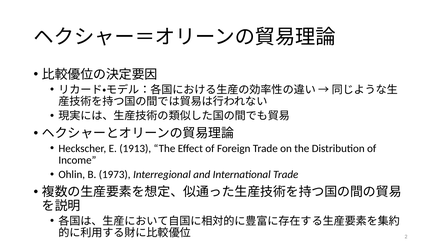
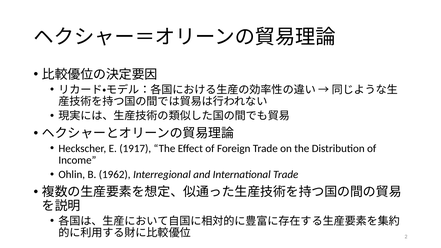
1913: 1913 -> 1917
1973: 1973 -> 1962
